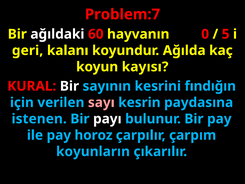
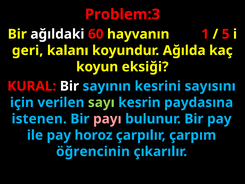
Problem:7: Problem:7 -> Problem:3
0: 0 -> 1
kayısı: kayısı -> eksiği
fındığın: fındığın -> sayısını
sayı colour: pink -> light green
payı colour: white -> pink
koyunların: koyunların -> öğrencinin
